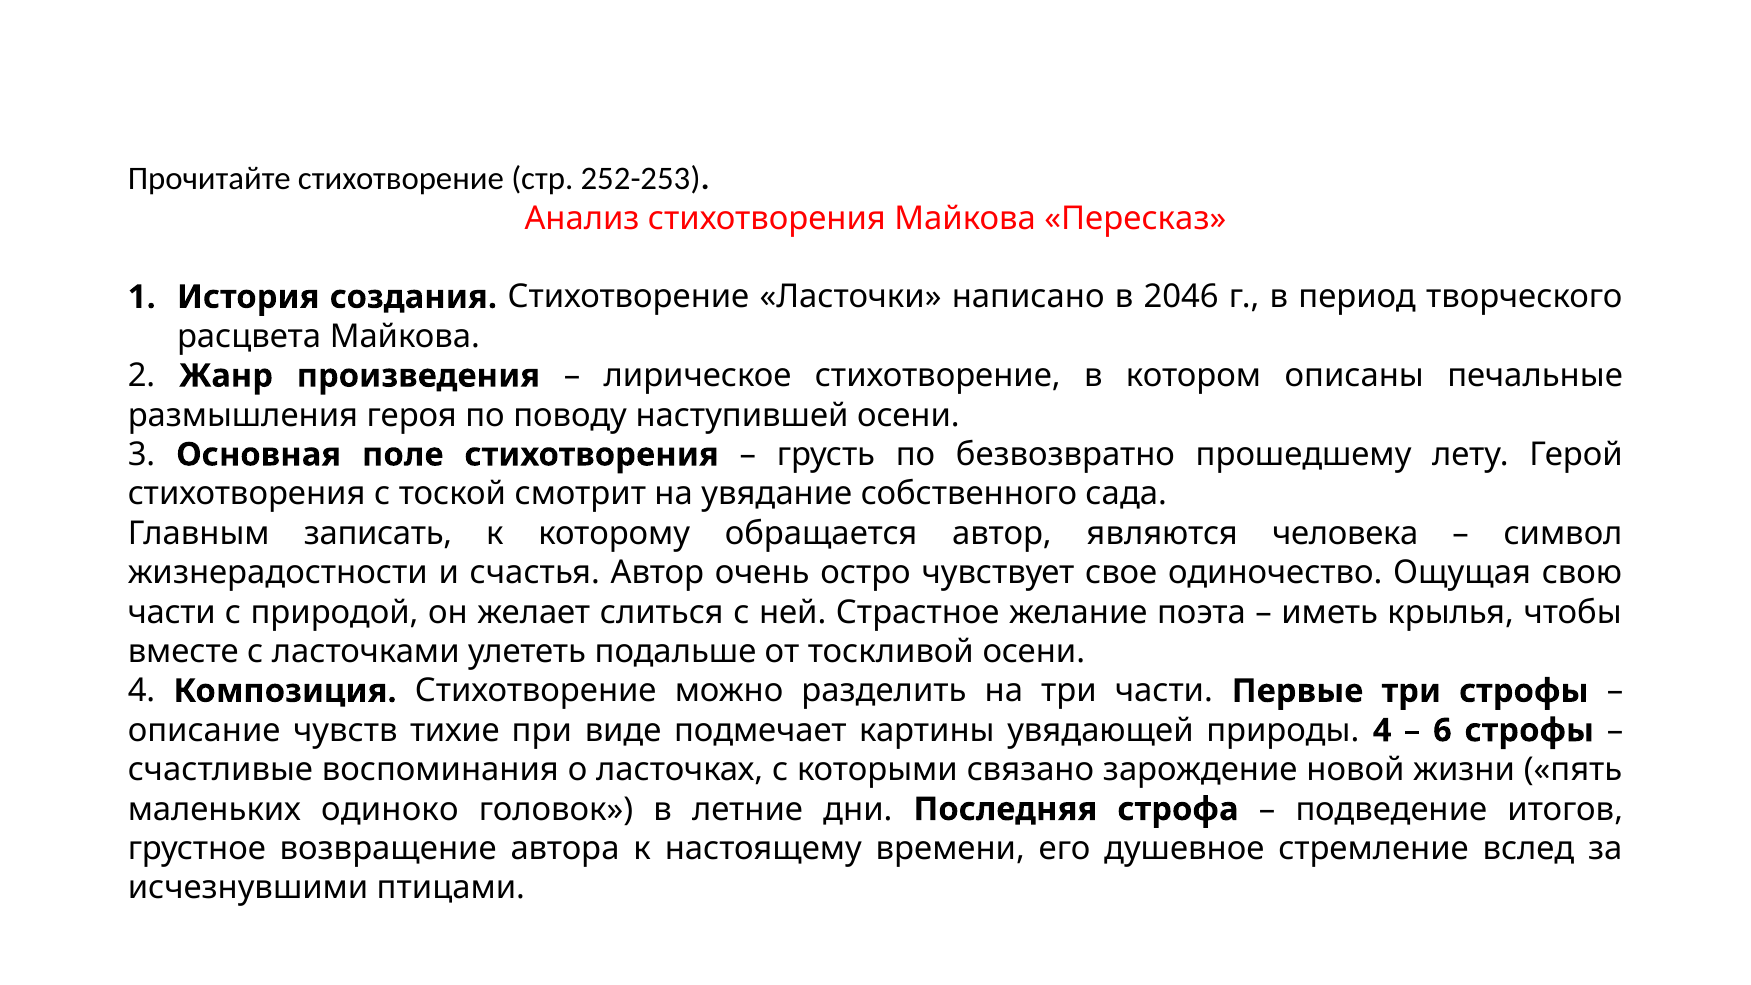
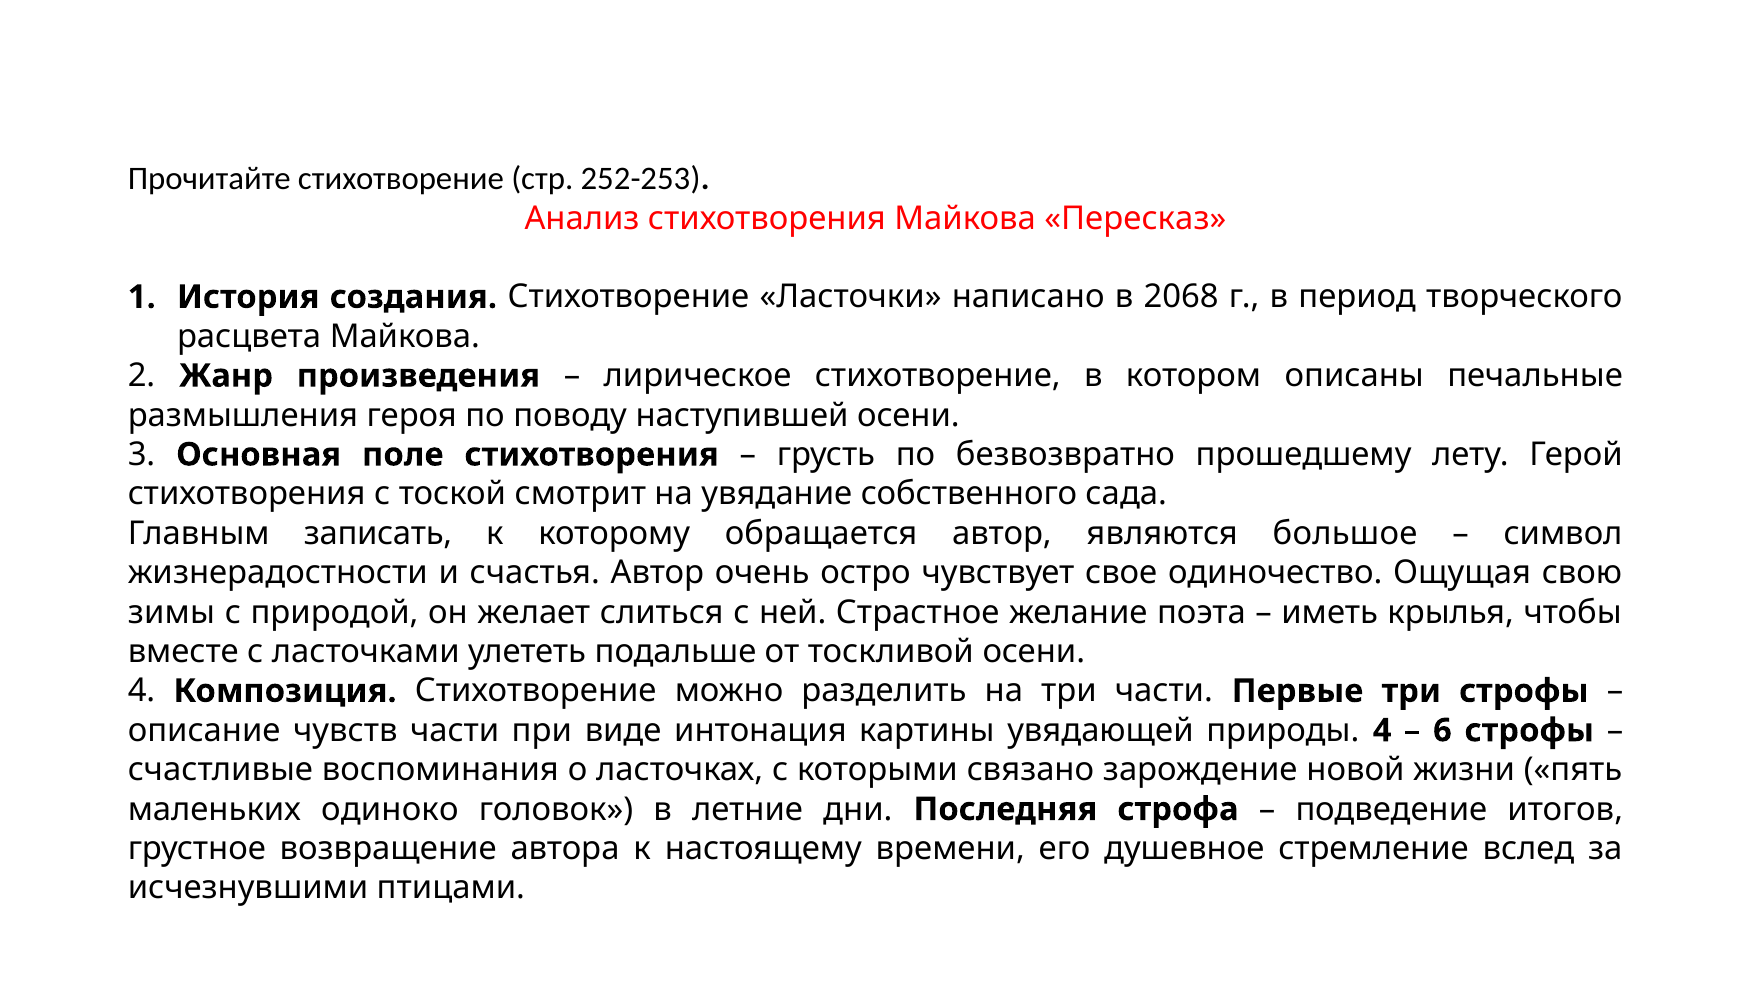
2046: 2046 -> 2068
человека: человека -> большое
части at (172, 612): части -> зимы
чувств тихие: тихие -> части
подмечает: подмечает -> интонация
